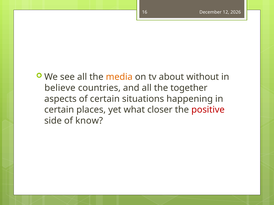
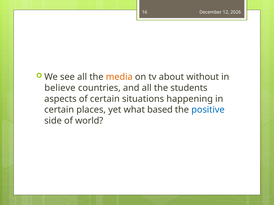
together: together -> students
closer: closer -> based
positive colour: red -> blue
know: know -> world
